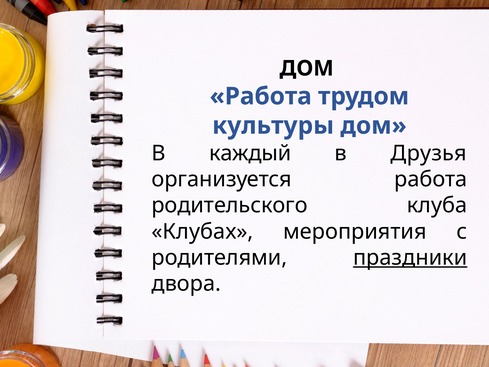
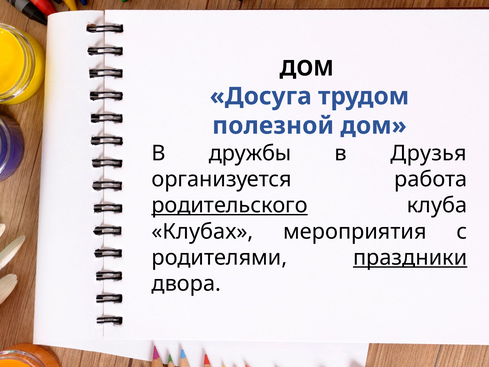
Работа at (261, 96): Работа -> Досуга
культуры: культуры -> полезной
каждый: каждый -> дружбы
родительского underline: none -> present
